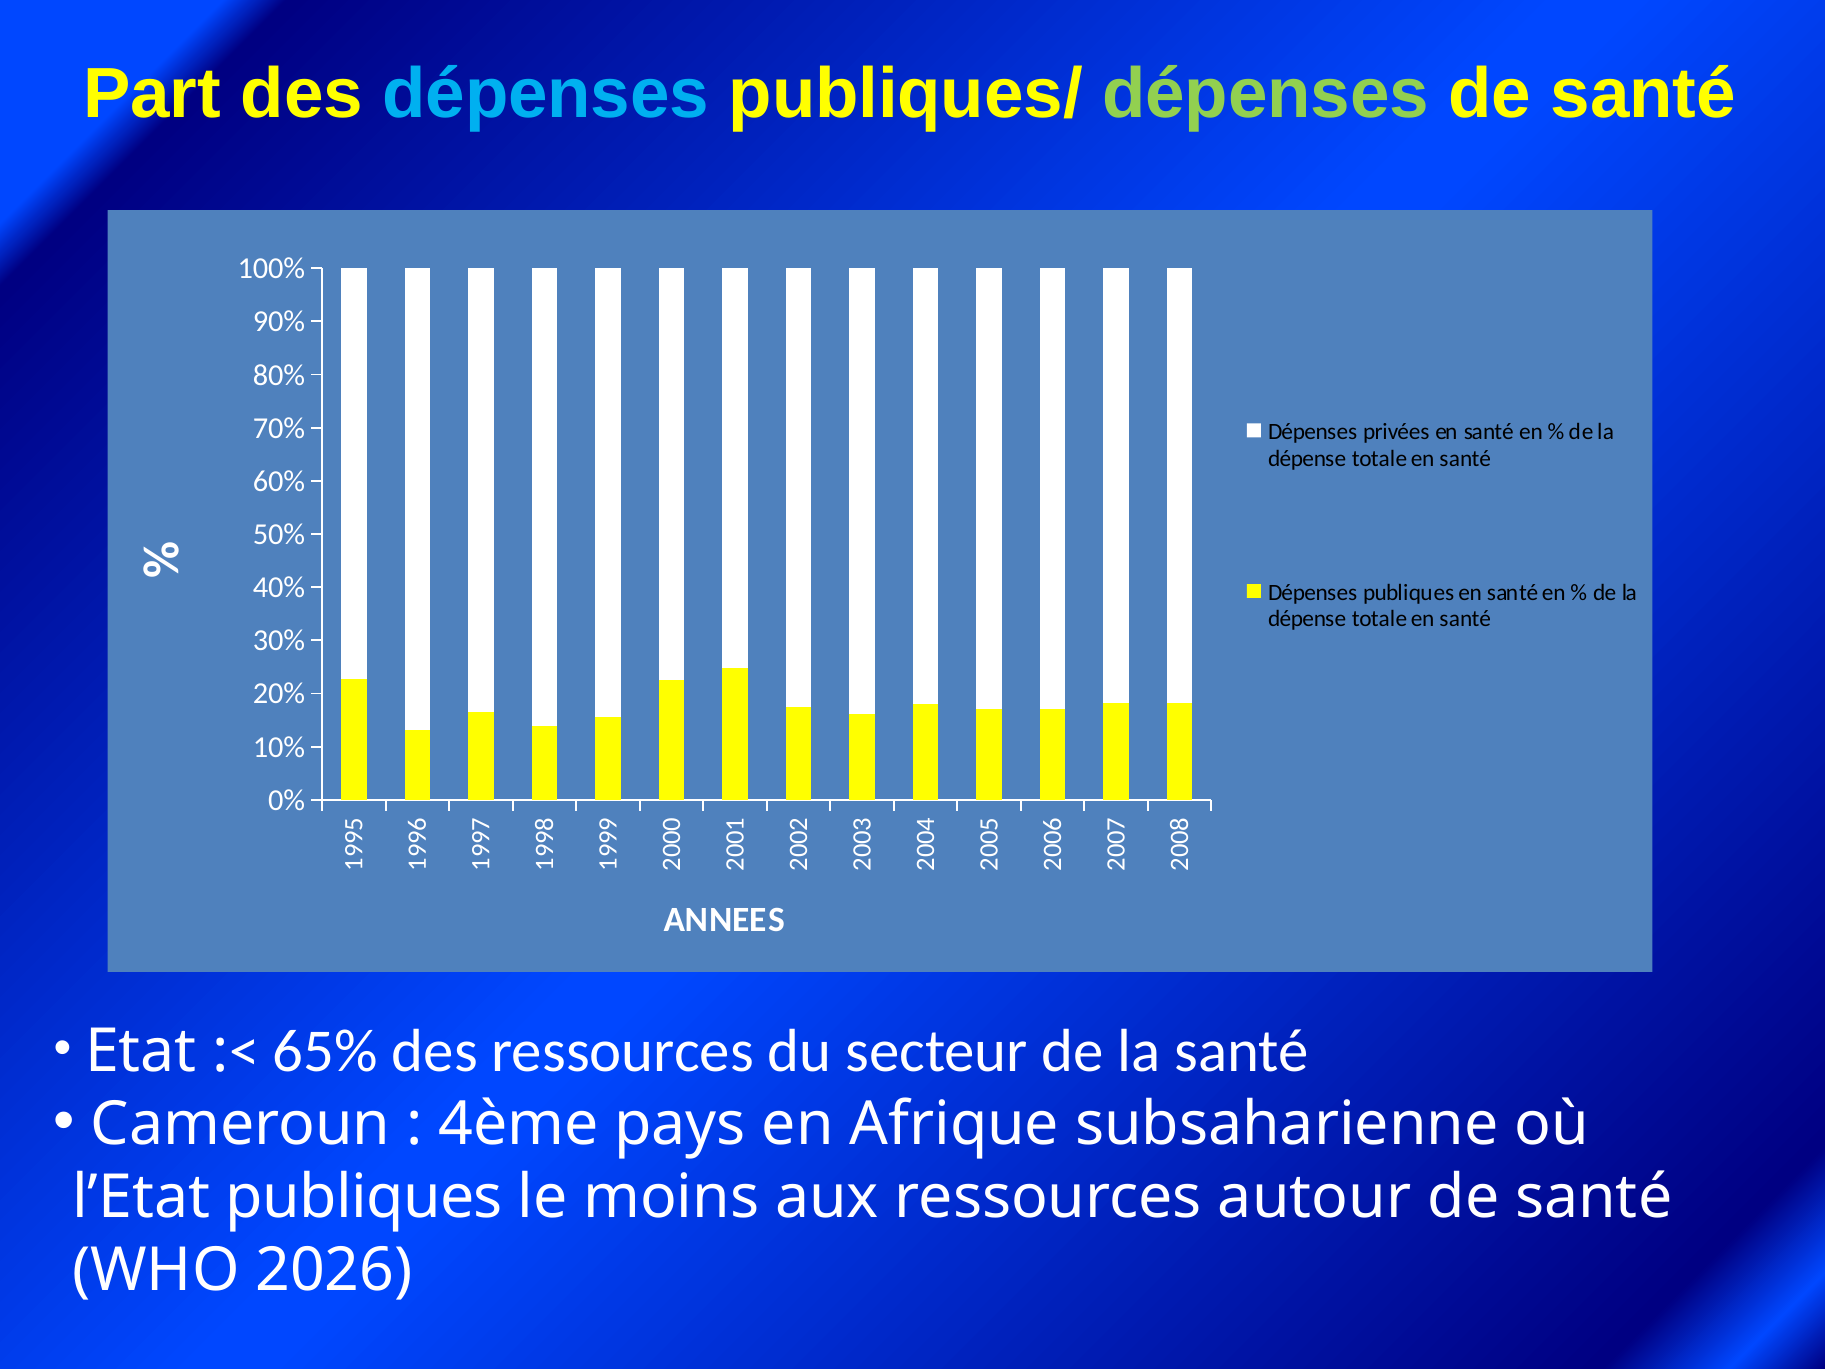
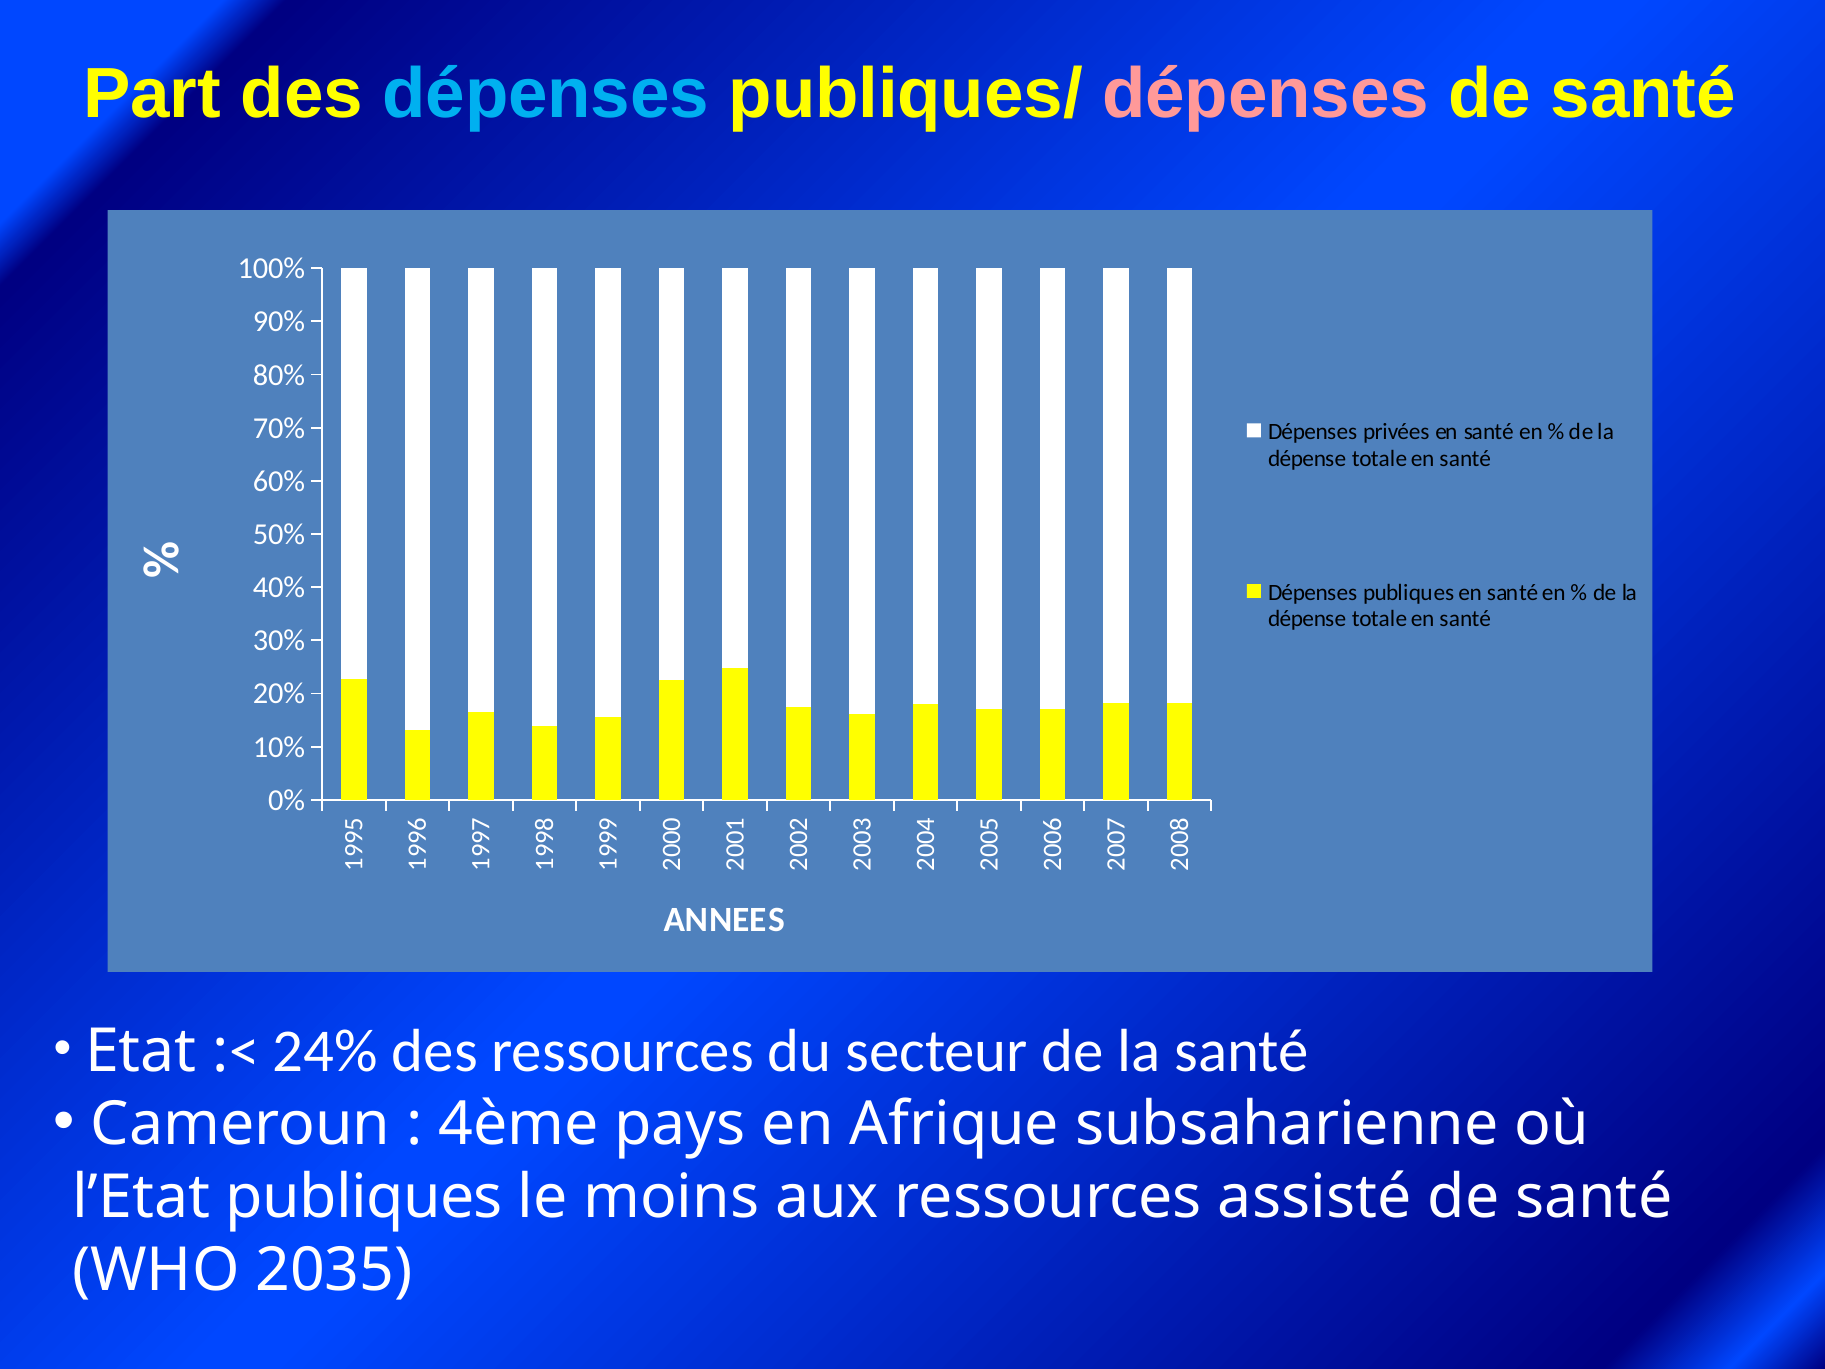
dépenses at (1266, 94) colour: light green -> pink
65%: 65% -> 24%
autour: autour -> assisté
2026: 2026 -> 2035
